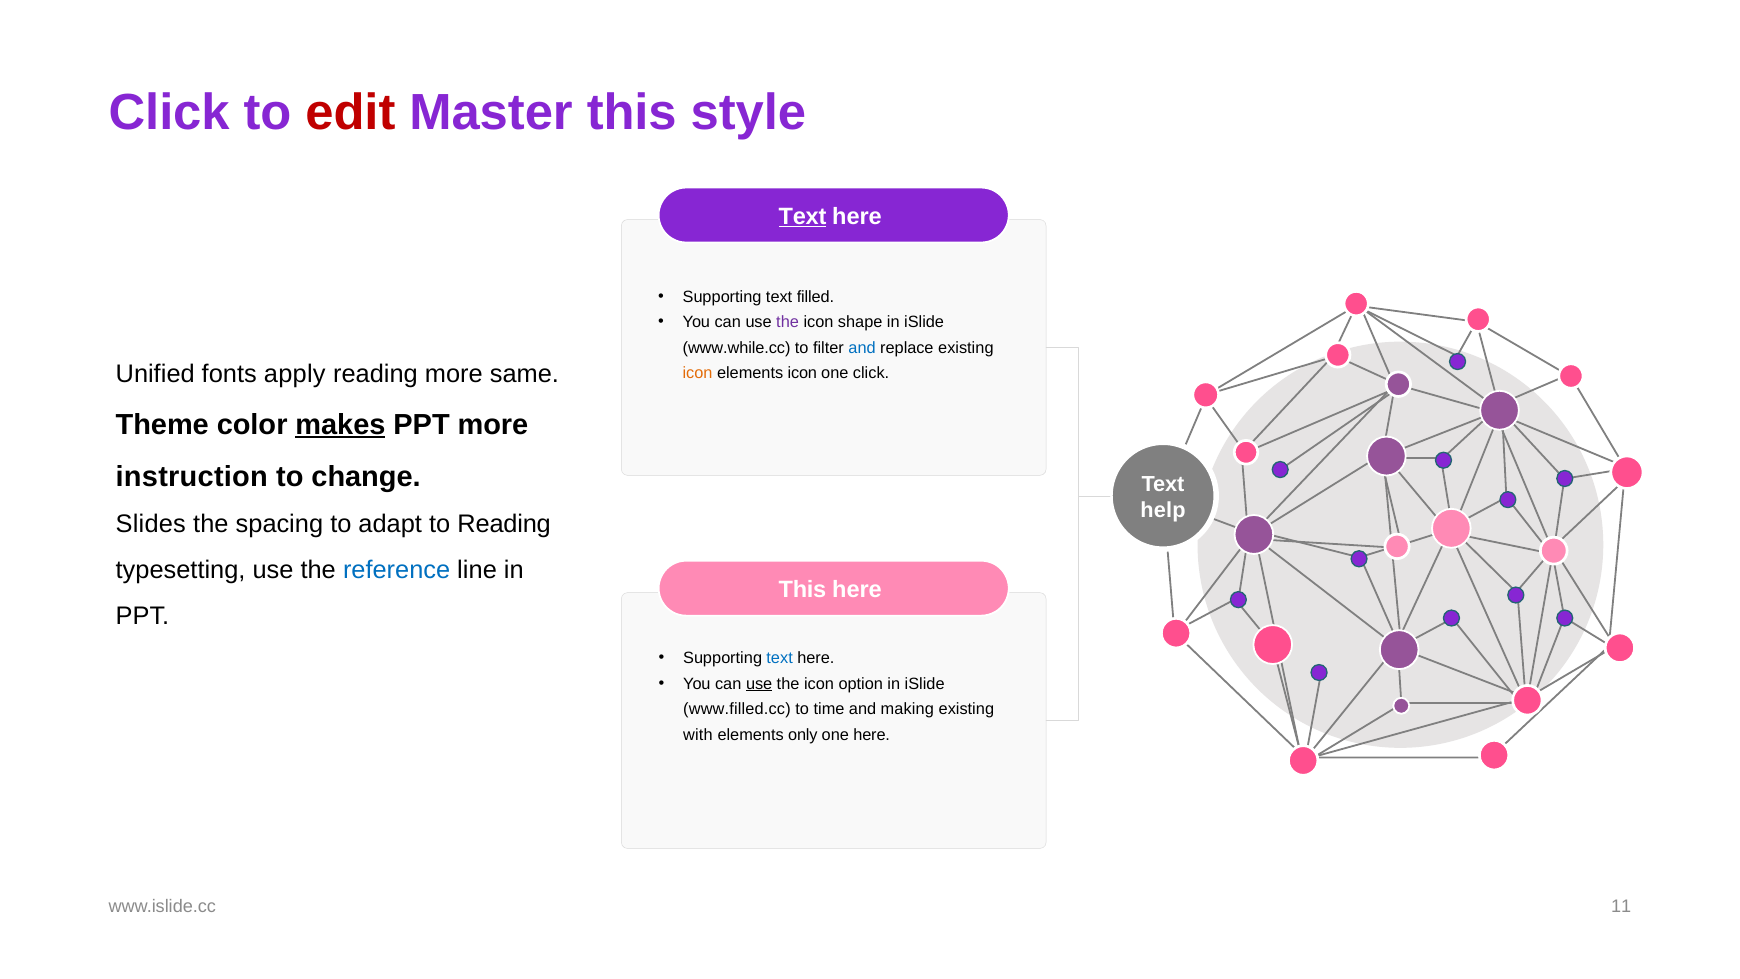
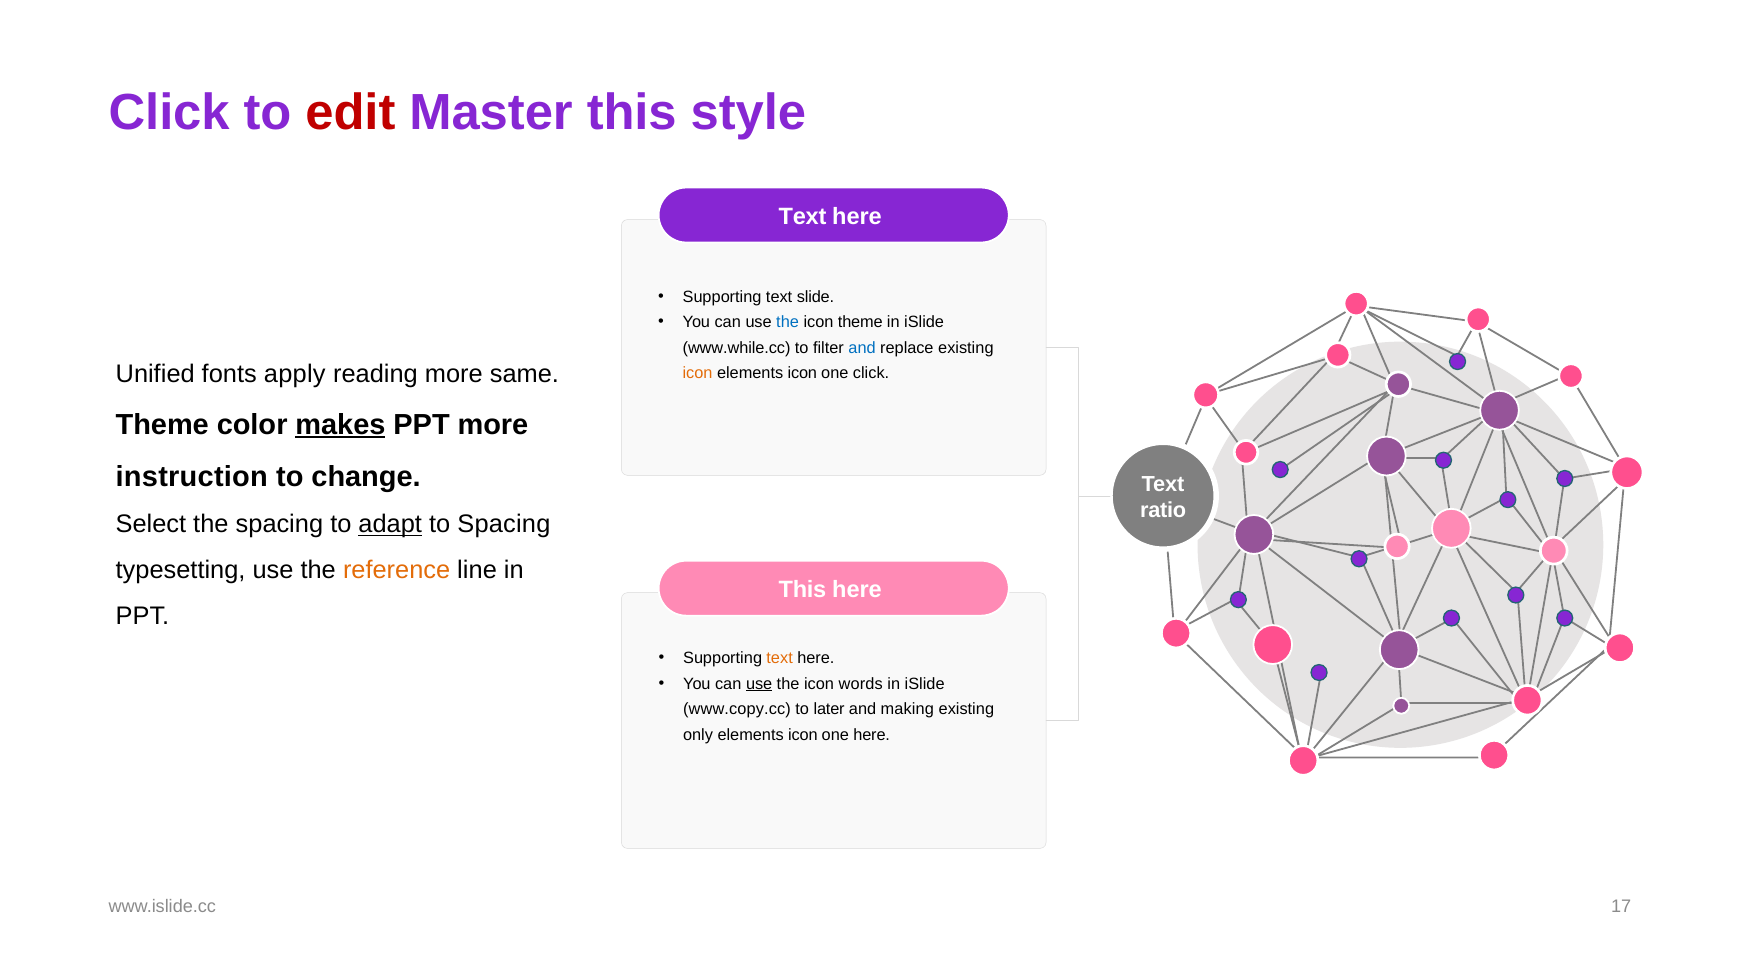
Text at (803, 217) underline: present -> none
filled: filled -> slide
the at (788, 322) colour: purple -> blue
icon shape: shape -> theme
help: help -> ratio
Slides: Slides -> Select
adapt underline: none -> present
to Reading: Reading -> Spacing
reference colour: blue -> orange
text at (780, 658) colour: blue -> orange
option: option -> words
www.filled.cc: www.filled.cc -> www.copy.cc
time: time -> later
with: with -> only
only at (803, 735): only -> icon
11: 11 -> 17
